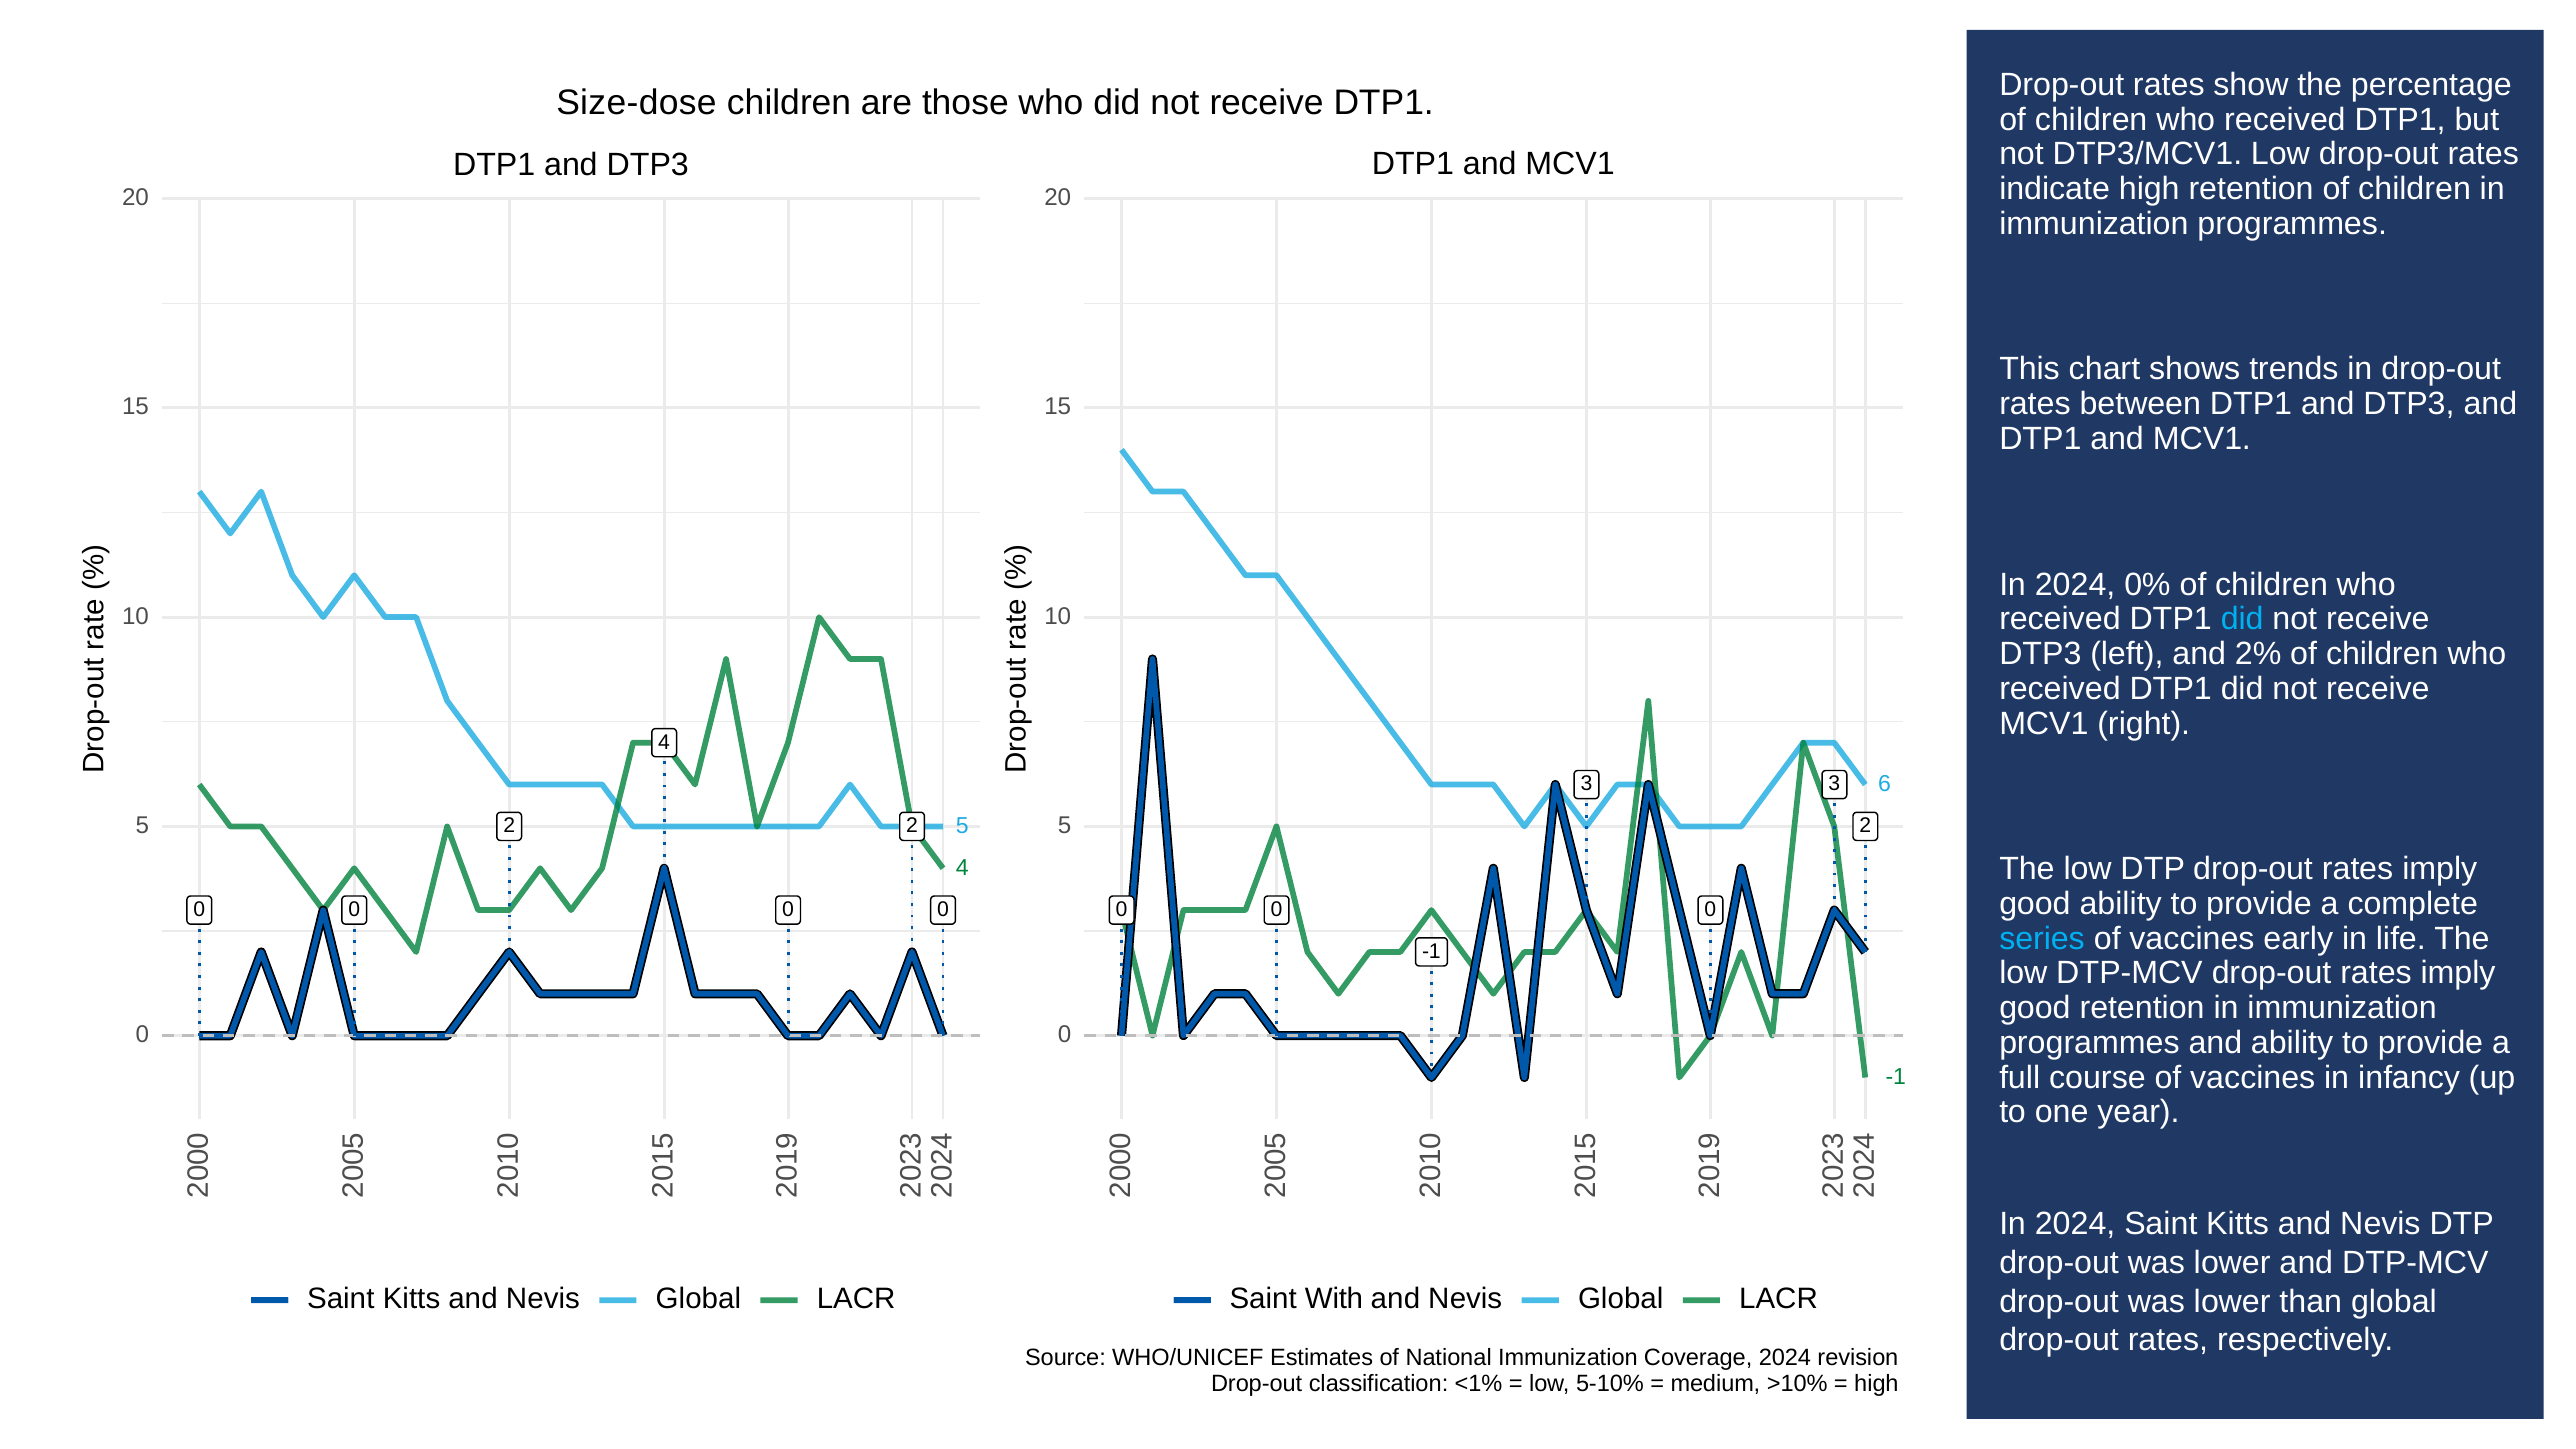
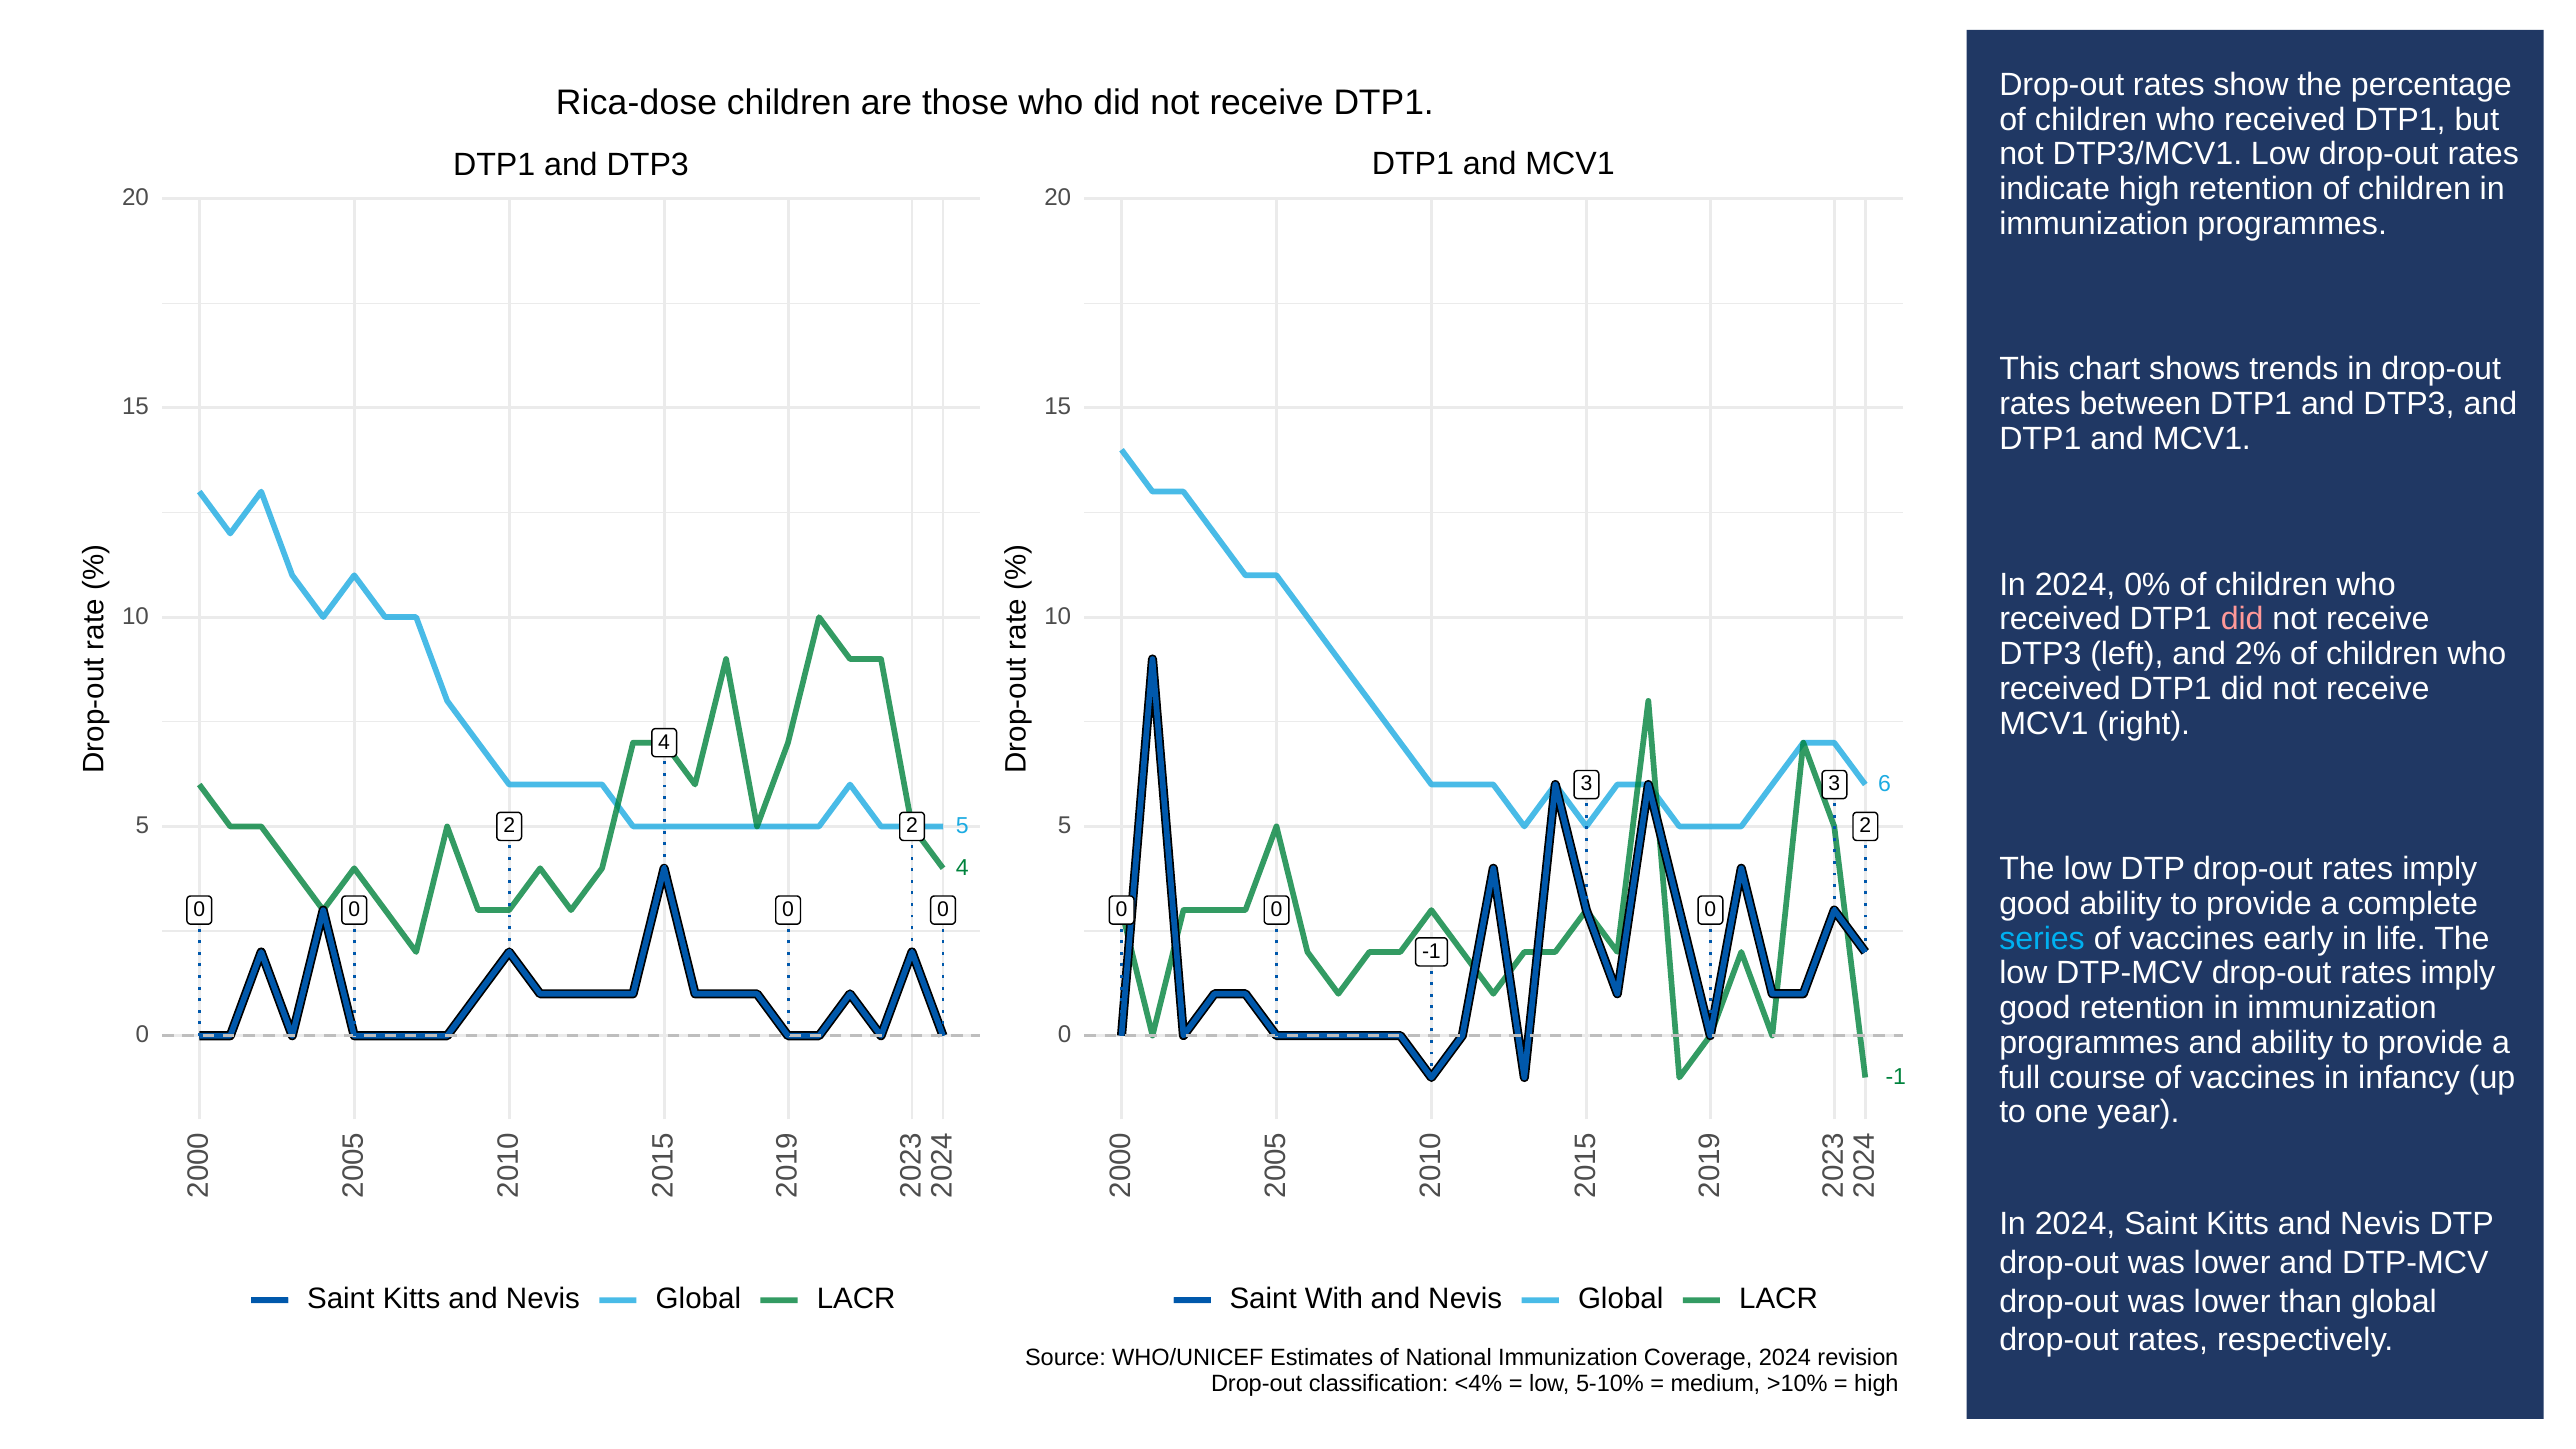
Size-dose: Size-dose -> Rica-dose
did at (2242, 619) colour: light blue -> pink
<1%: <1% -> <4%
